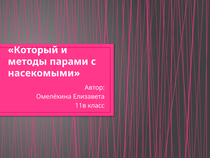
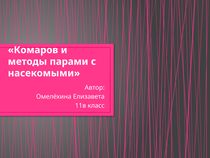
Который: Который -> Комаров
